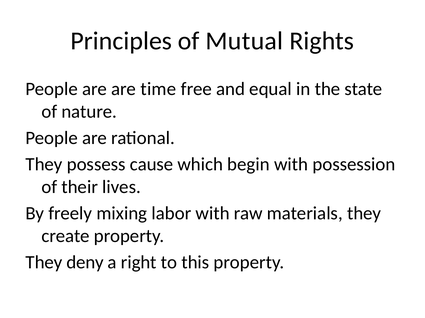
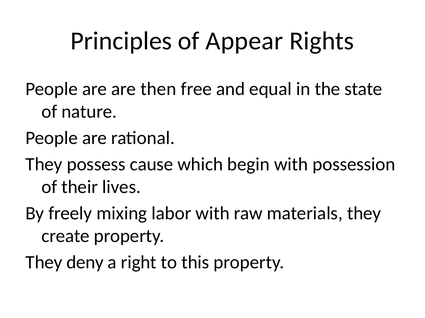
Mutual: Mutual -> Appear
time: time -> then
